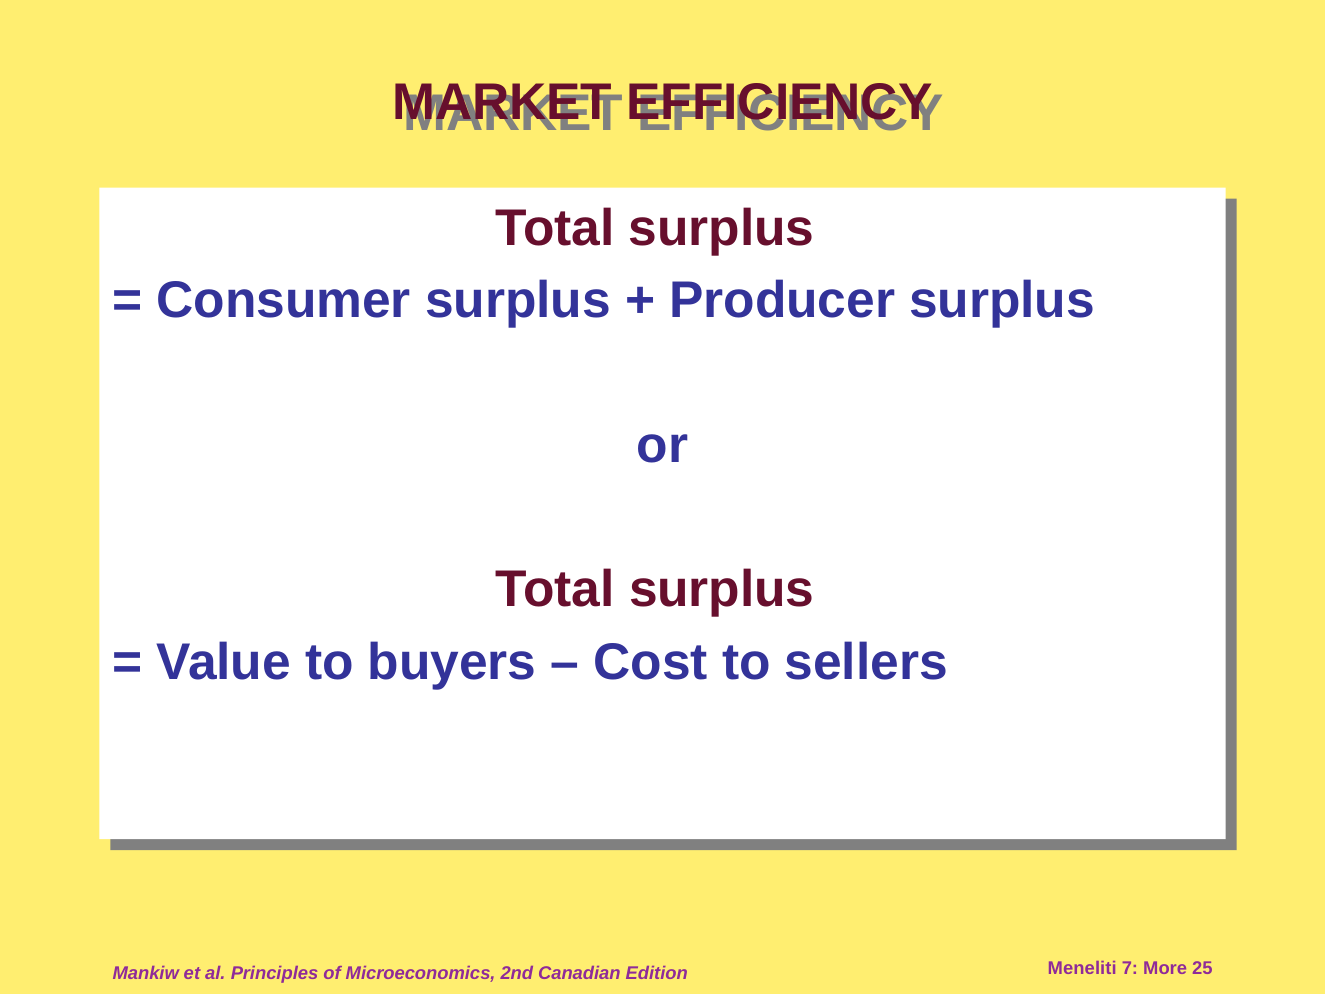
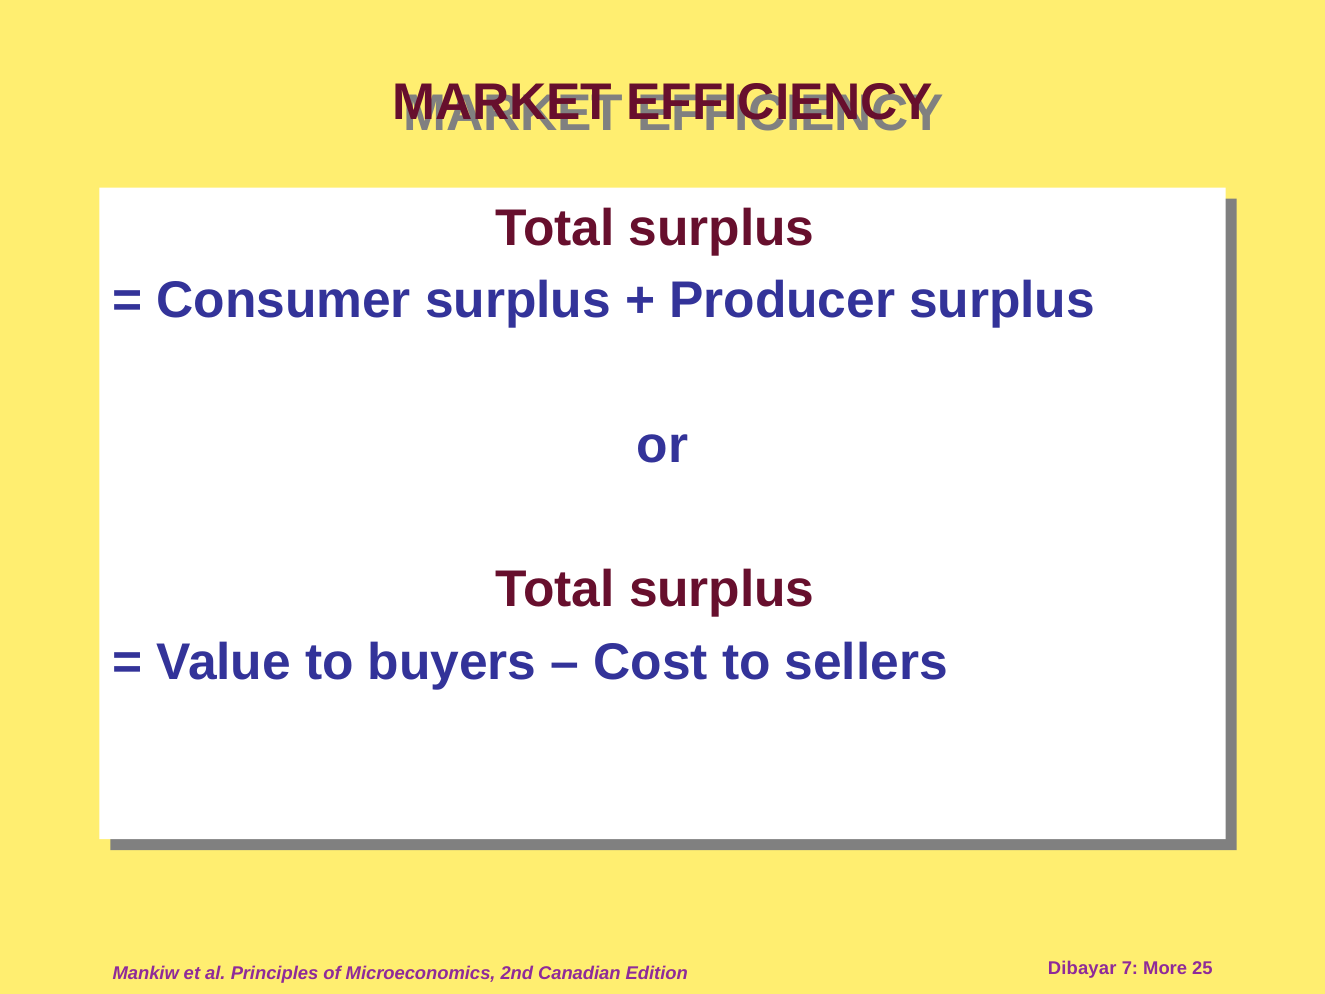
Meneliti: Meneliti -> Dibayar
